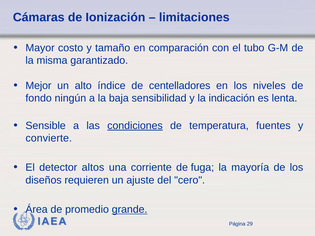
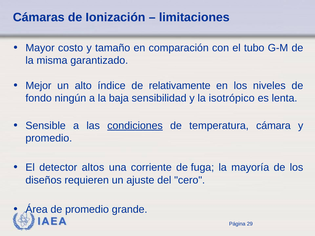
centelladores: centelladores -> relativamente
indicación: indicación -> isotrópico
fuentes: fuentes -> cámara
convierte at (49, 138): convierte -> promedio
grande underline: present -> none
